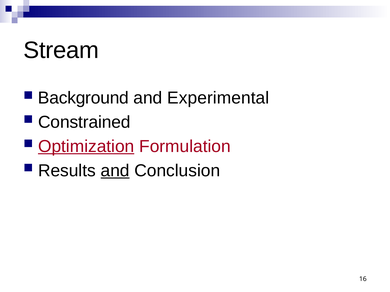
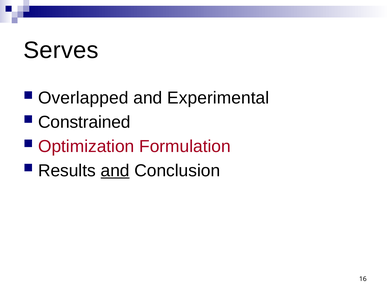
Stream: Stream -> Serves
Background: Background -> Overlapped
Optimization underline: present -> none
